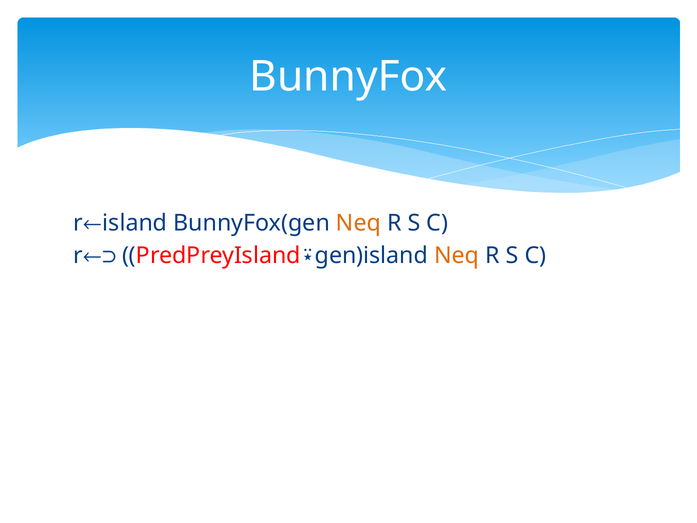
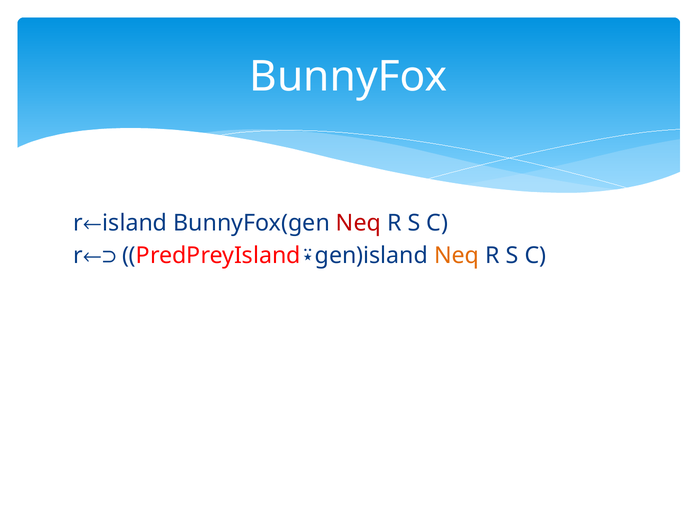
Neq at (359, 223) colour: orange -> red
